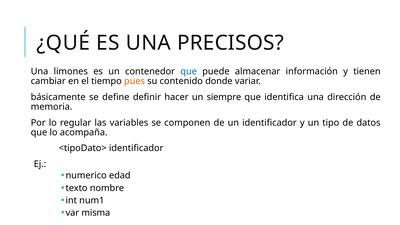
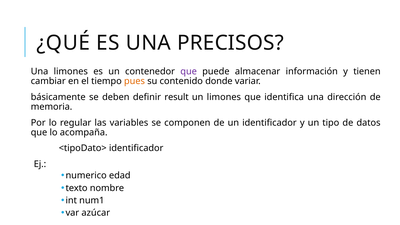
que at (189, 71) colour: blue -> purple
define: define -> deben
hacer: hacer -> result
un siempre: siempre -> limones
misma: misma -> azúcar
